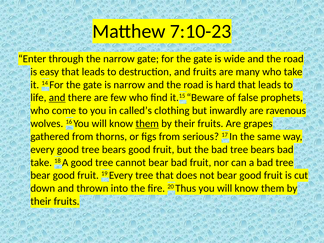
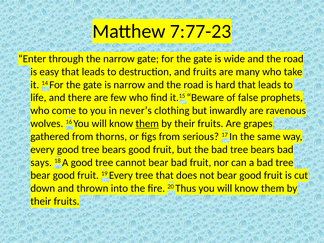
7:10-23: 7:10-23 -> 7:77-23
and at (57, 98) underline: present -> none
called’s: called’s -> never’s
take at (41, 162): take -> says
